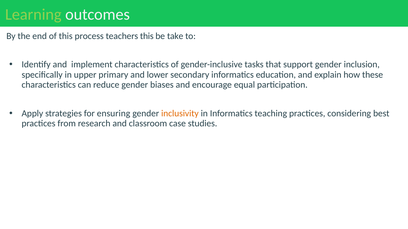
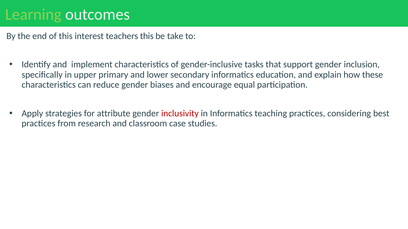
process: process -> interest
ensuring: ensuring -> attribute
inclusivity colour: orange -> red
